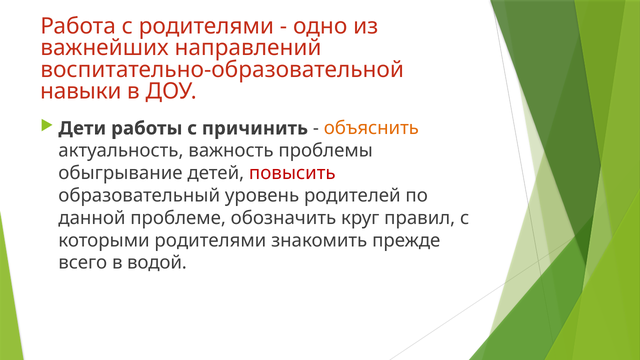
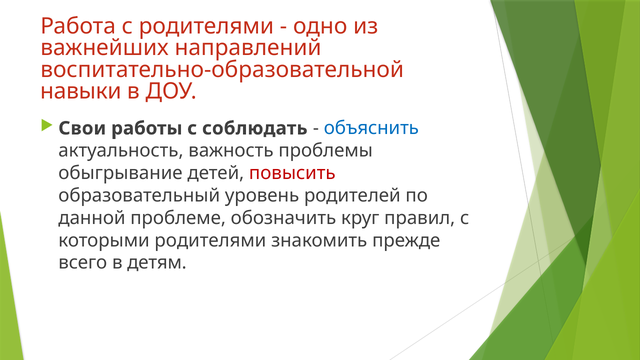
Дети: Дети -> Свои
причинить: причинить -> соблюдать
объяснить colour: orange -> blue
водой: водой -> детям
